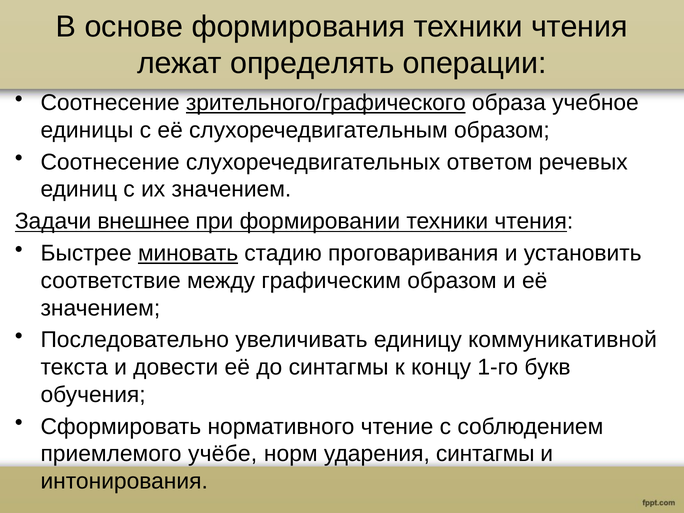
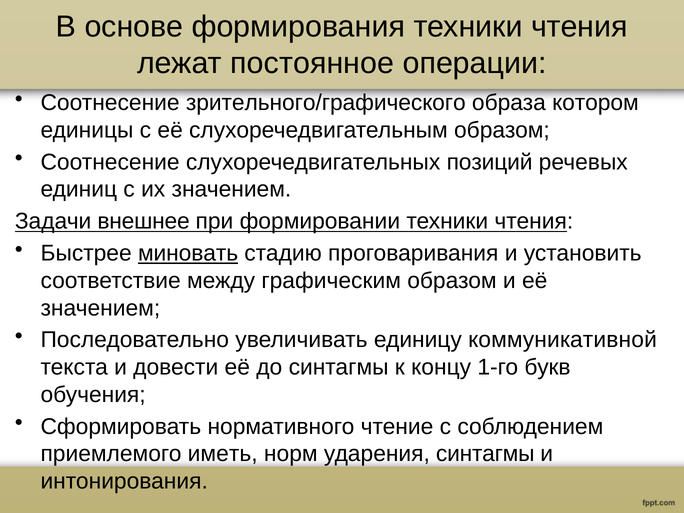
определять: определять -> постоянное
зрительного/графического underline: present -> none
учебное: учебное -> котором
ответом: ответом -> позиций
учёбе: учёбе -> иметь
